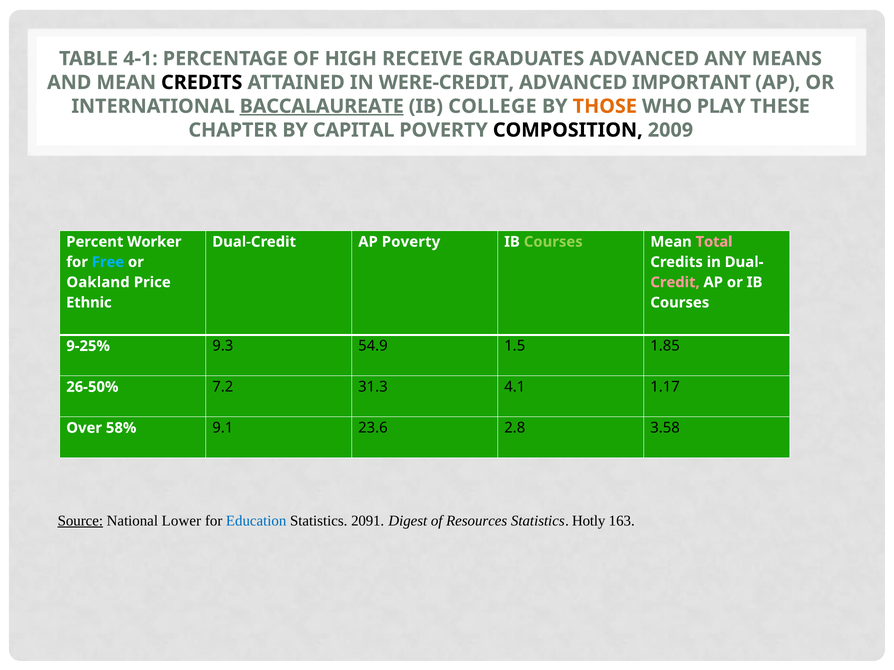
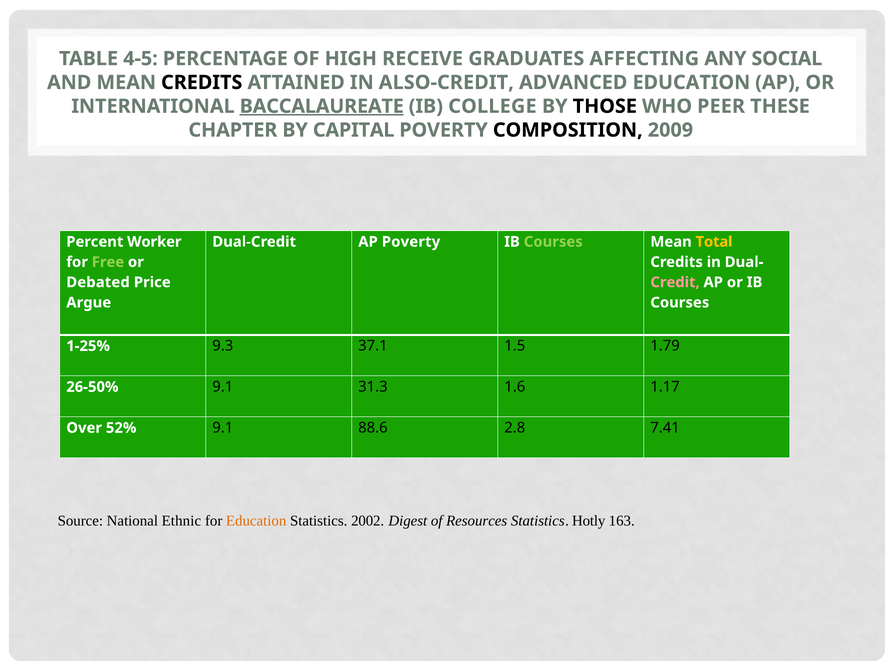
4-1: 4-1 -> 4-5
GRADUATES ADVANCED: ADVANCED -> AFFECTING
MEANS: MEANS -> SOCIAL
WERE-CREDIT: WERE-CREDIT -> ALSO-CREDIT
ADVANCED IMPORTANT: IMPORTANT -> EDUCATION
THOSE colour: orange -> black
PLAY: PLAY -> PEER
Total colour: pink -> yellow
Free colour: light blue -> light green
Oakland: Oakland -> Debated
Ethnic: Ethnic -> Argue
9-25%: 9-25% -> 1-25%
54.9: 54.9 -> 37.1
1.85: 1.85 -> 1.79
26-50% 7.2: 7.2 -> 9.1
4.1: 4.1 -> 1.6
58%: 58% -> 52%
23.6: 23.6 -> 88.6
3.58: 3.58 -> 7.41
Source underline: present -> none
Lower: Lower -> Ethnic
Education at (256, 521) colour: blue -> orange
2091: 2091 -> 2002
